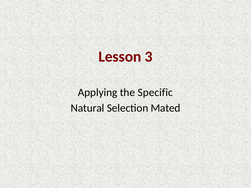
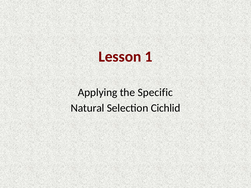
3: 3 -> 1
Mated: Mated -> Cichlid
